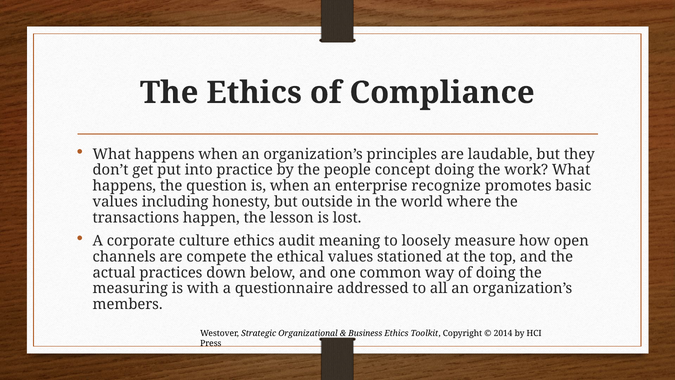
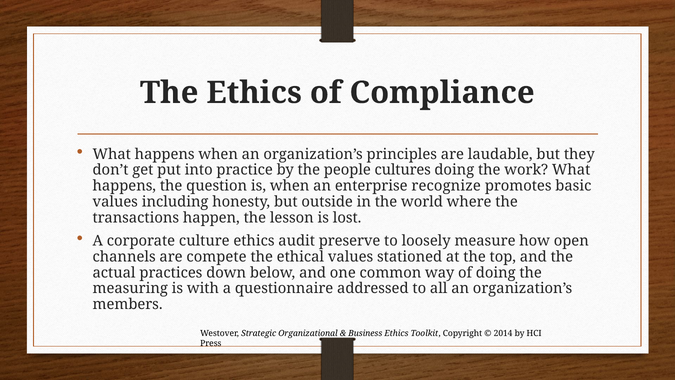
concept: concept -> cultures
meaning: meaning -> preserve
